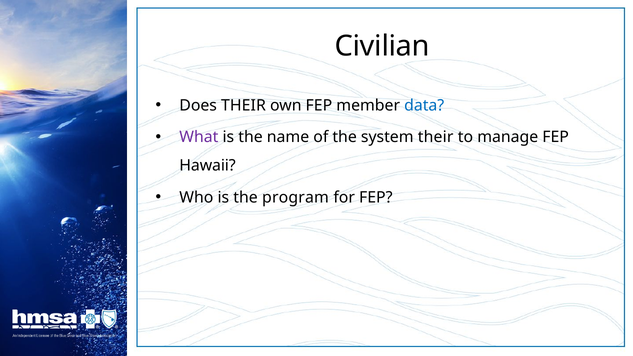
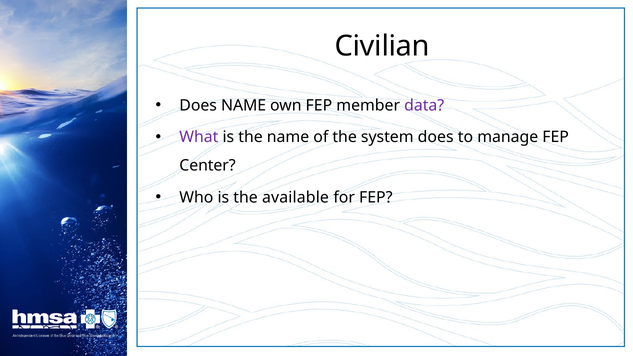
Does THEIR: THEIR -> NAME
data colour: blue -> purple
system their: their -> does
Hawaii: Hawaii -> Center
program: program -> available
